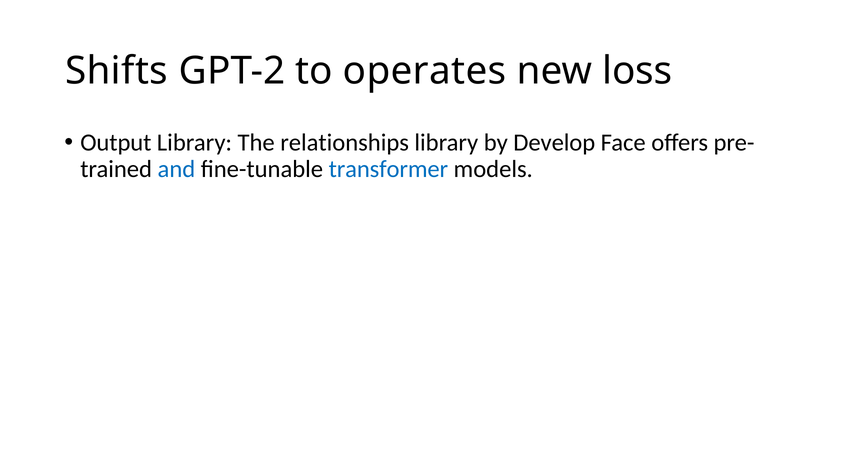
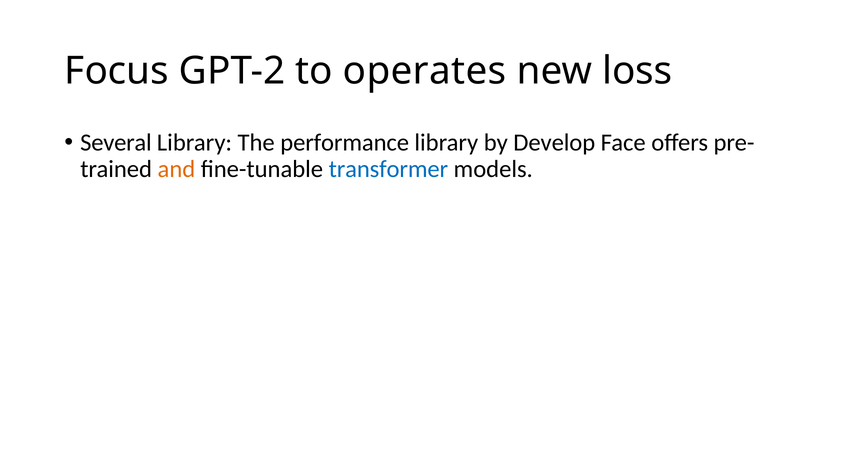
Shifts: Shifts -> Focus
Output: Output -> Several
relationships: relationships -> performance
and colour: blue -> orange
